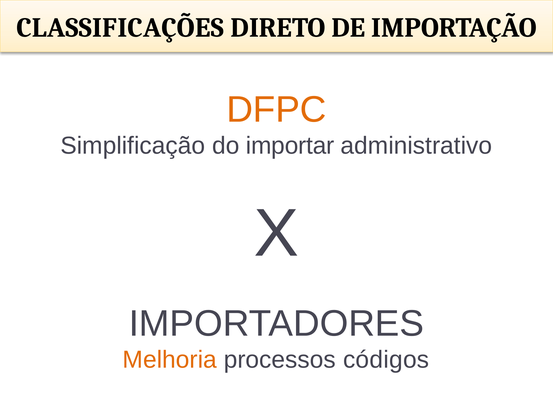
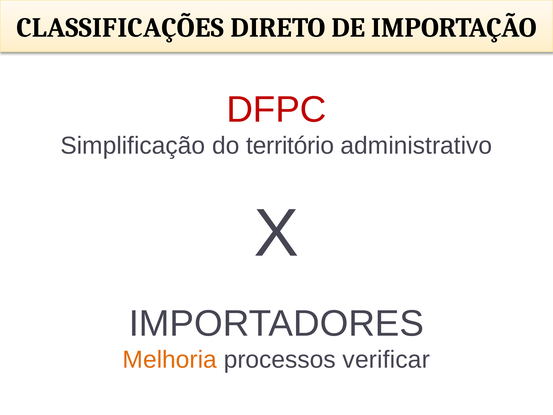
DFPC colour: orange -> red
importar: importar -> território
códigos: códigos -> verificar
